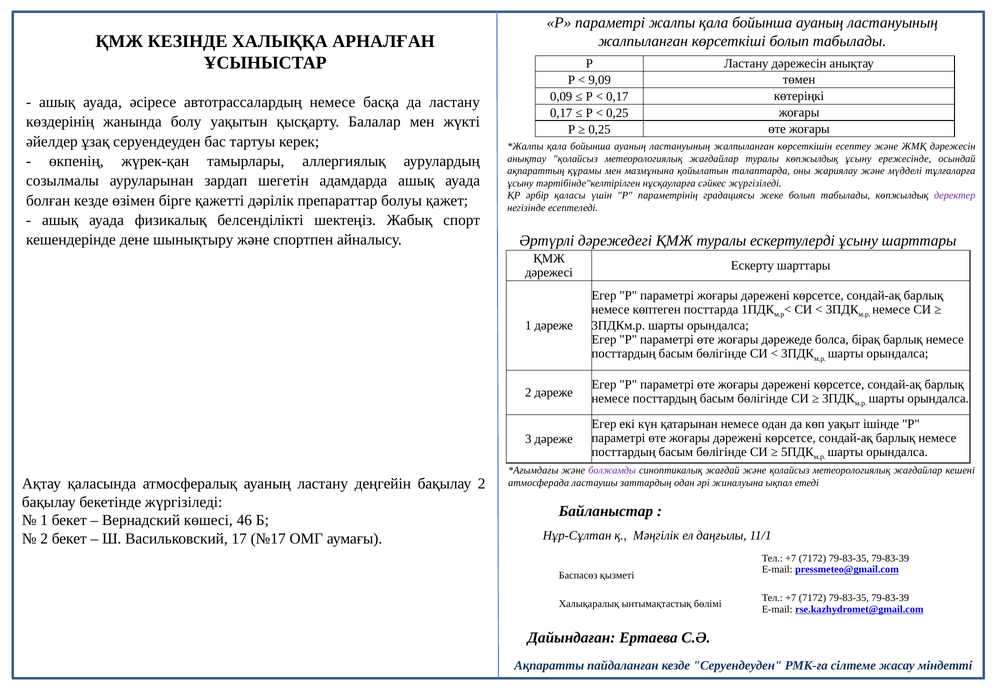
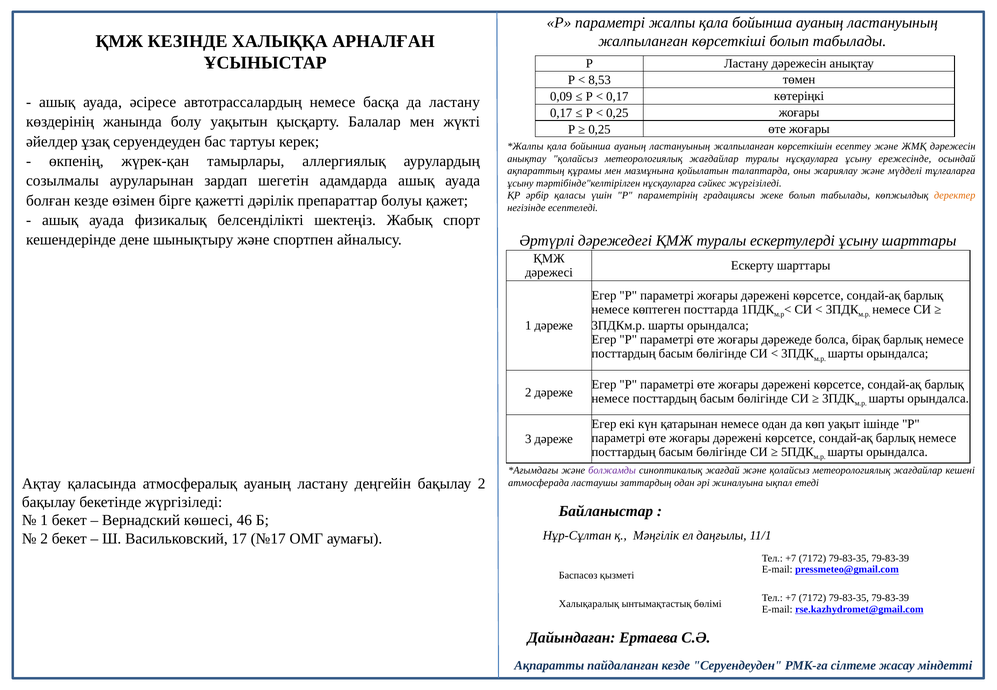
9,09: 9,09 -> 8,53
туралы көпжылдық: көпжылдық -> нұсқауларға
деректер colour: purple -> orange
